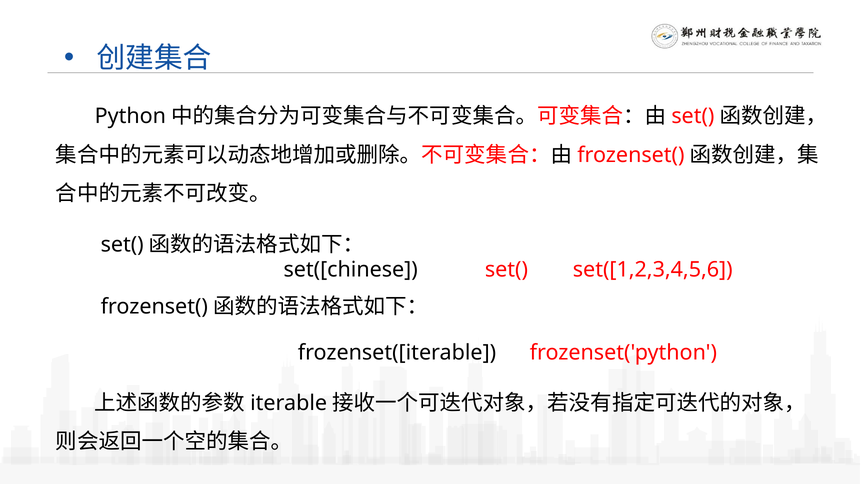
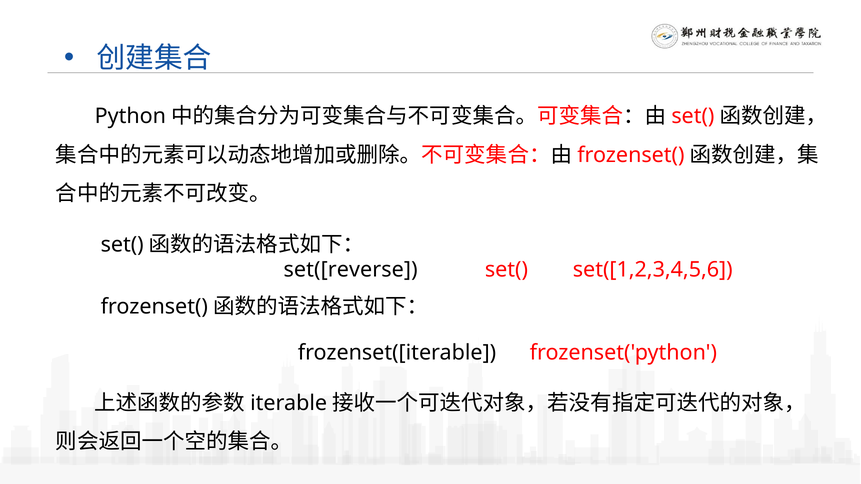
set([chinese: set([chinese -> set([reverse
